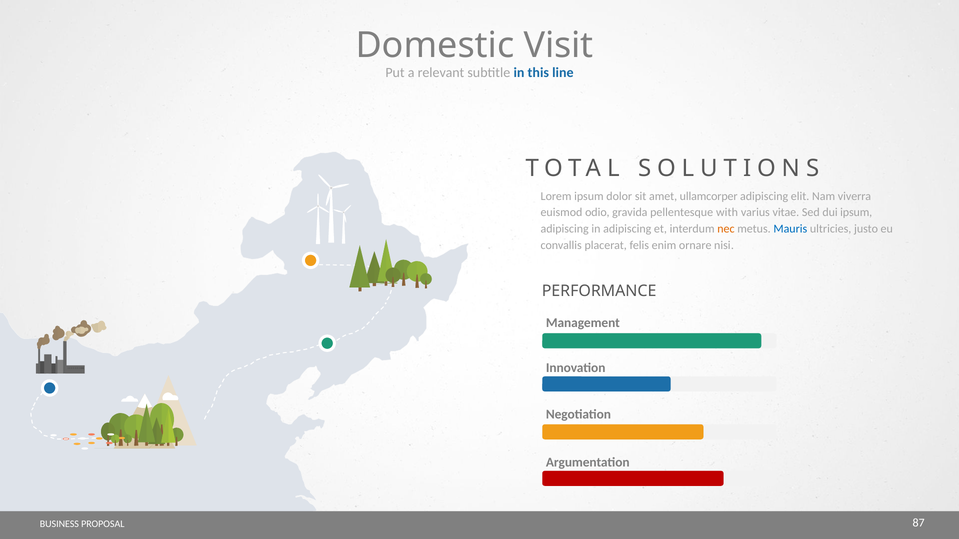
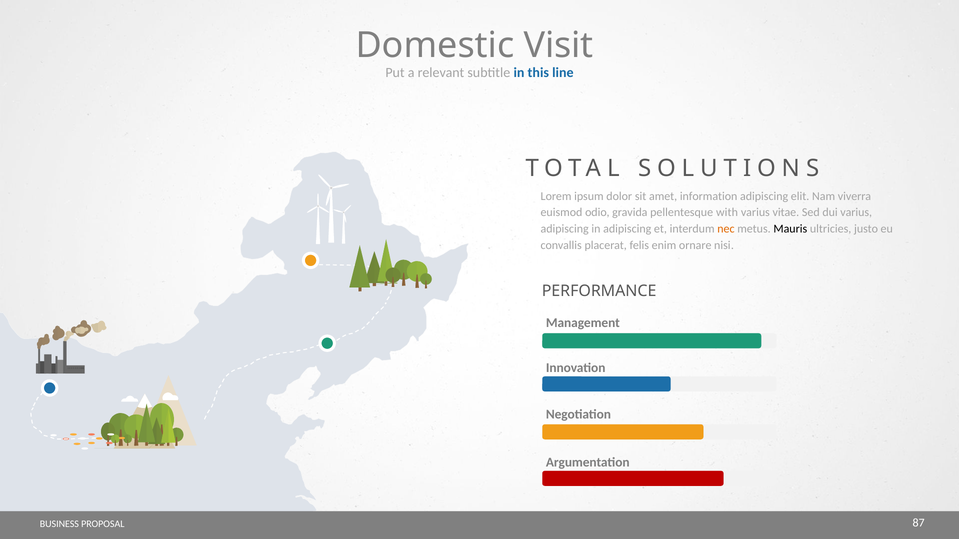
ullamcorper: ullamcorper -> information
dui ipsum: ipsum -> varius
Mauris colour: blue -> black
